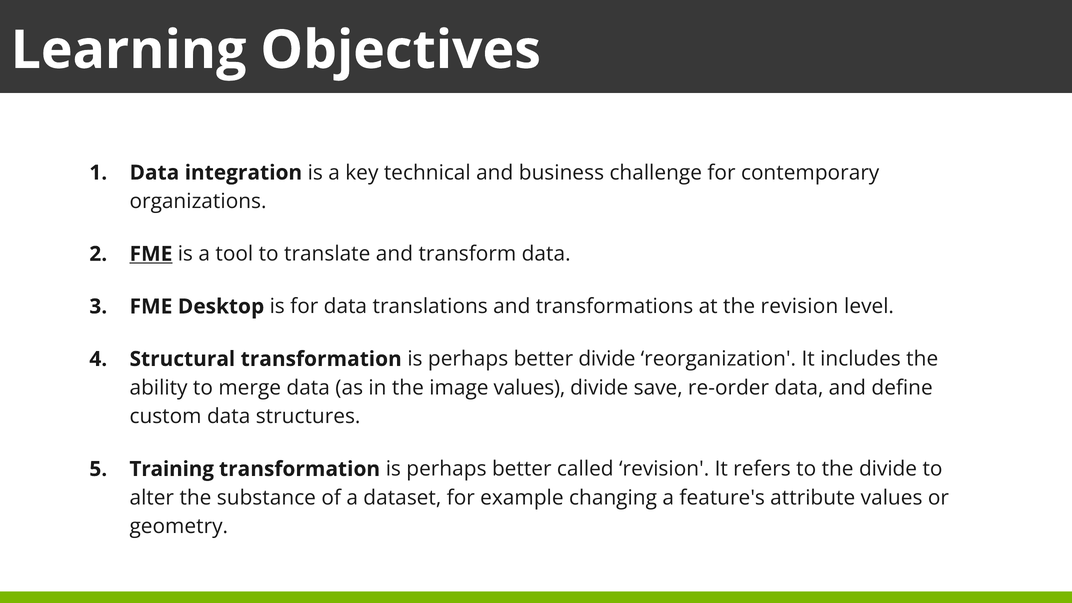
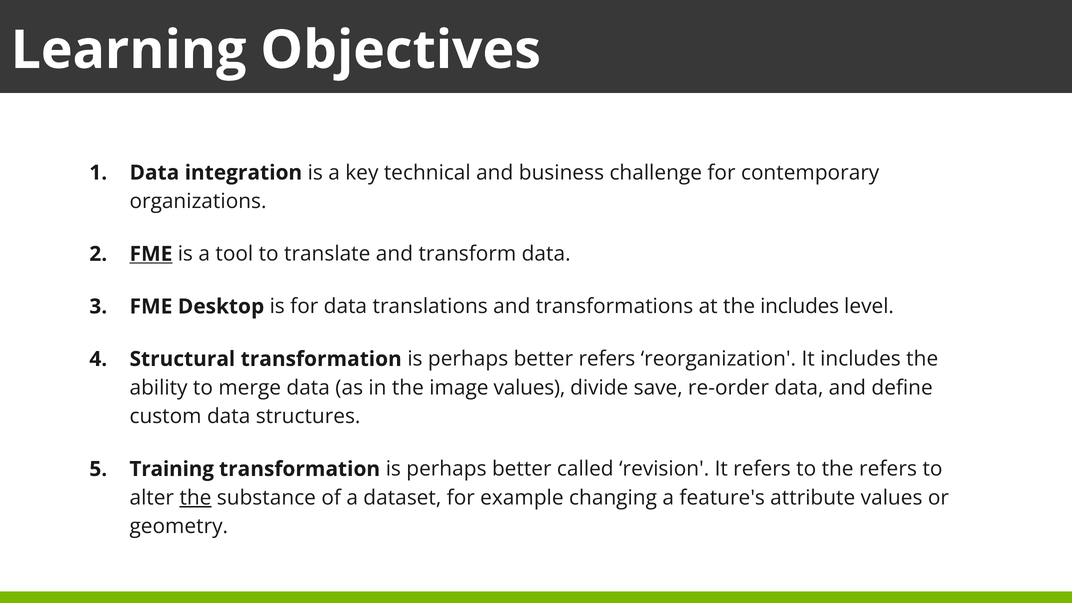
the revision: revision -> includes
better divide: divide -> refers
the divide: divide -> refers
the at (195, 498) underline: none -> present
